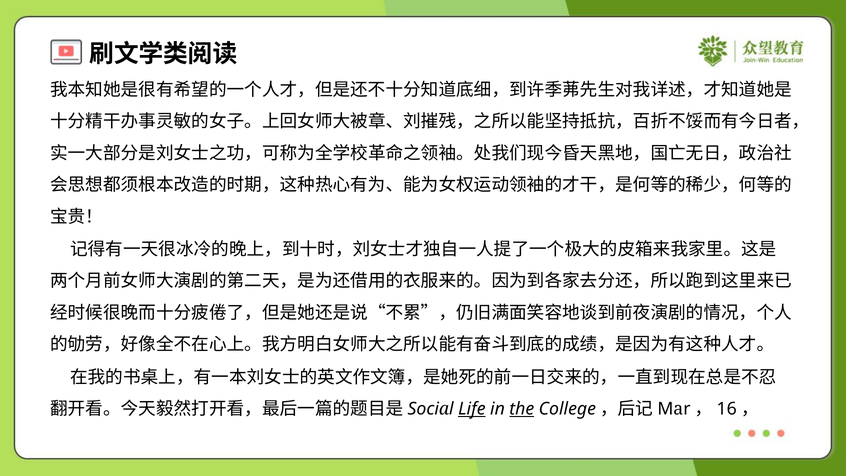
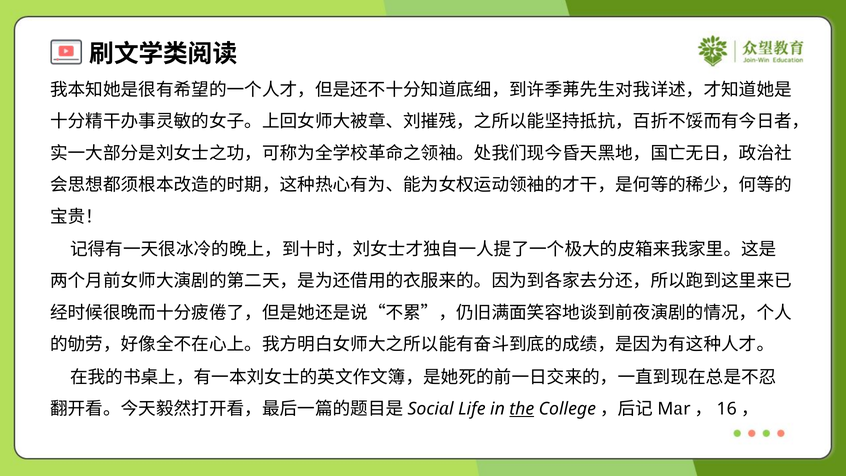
Life underline: present -> none
